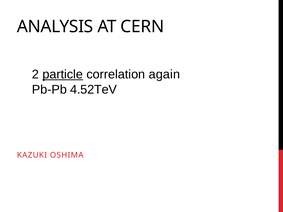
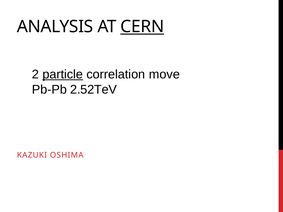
CERN underline: none -> present
again: again -> move
4.52TeV: 4.52TeV -> 2.52TeV
